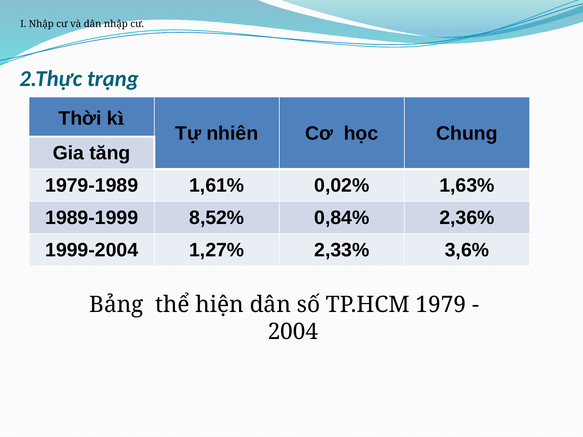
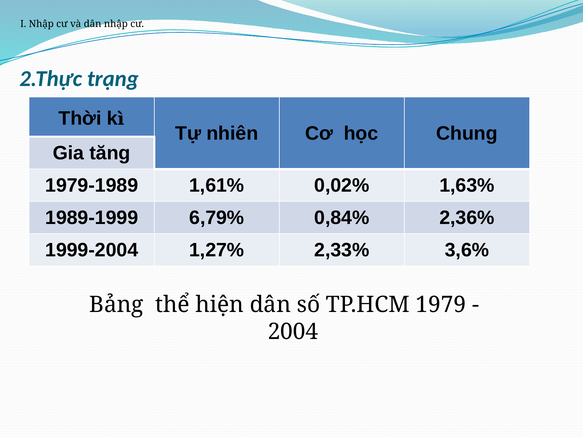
8,52%: 8,52% -> 6,79%
